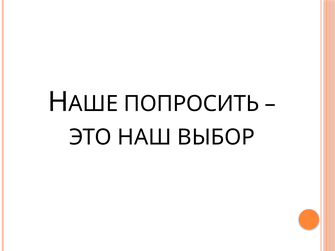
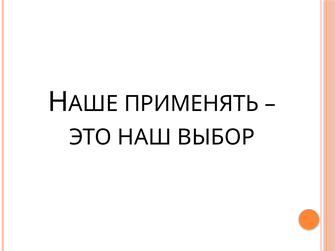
ПОПРОСИТЬ: ПОПРОСИТЬ -> ПРИМЕНЯТЬ
